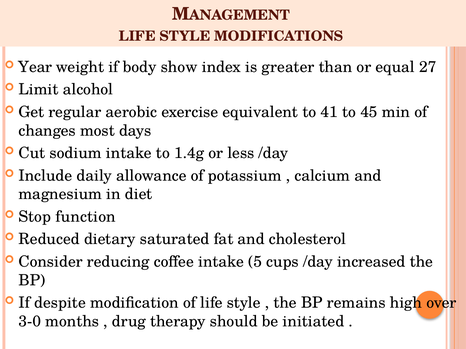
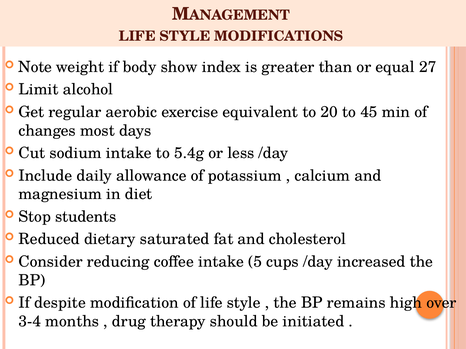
Year: Year -> Note
41: 41 -> 20
1.4g: 1.4g -> 5.4g
function: function -> students
3-0: 3-0 -> 3-4
